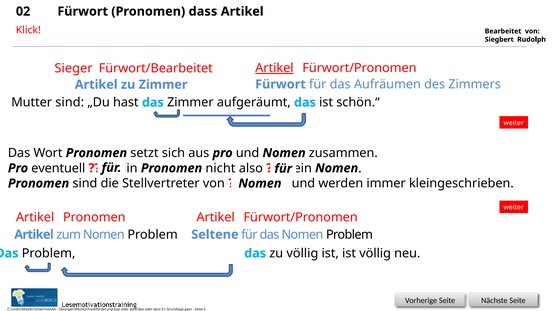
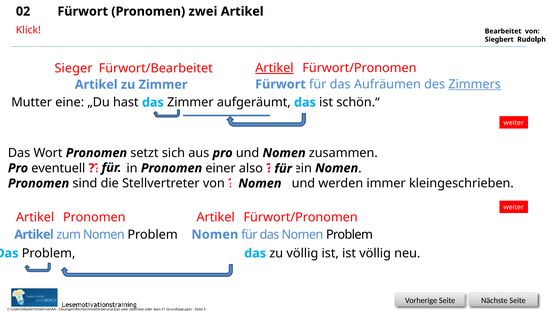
Pronomen dass: dass -> zwei
Zimmers underline: none -> present
Mutter sind: sind -> eine
nicht: nicht -> einer
Seltene at (215, 235): Seltene -> Nomen
